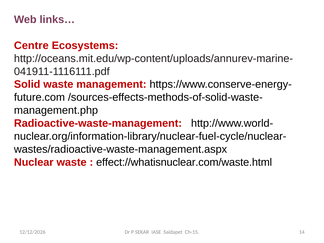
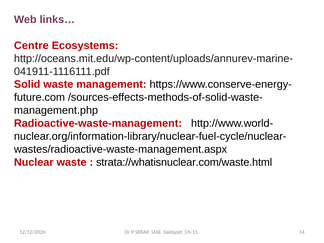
effect://whatisnuclear.com/waste.html: effect://whatisnuclear.com/waste.html -> strata://whatisnuclear.com/waste.html
